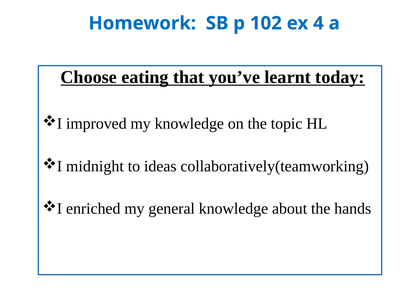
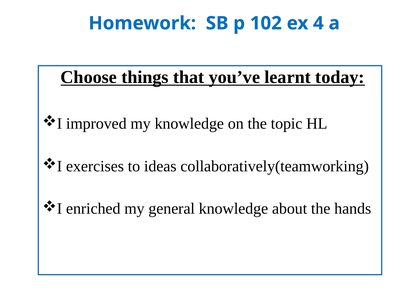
eating: eating -> things
midnight: midnight -> exercises
